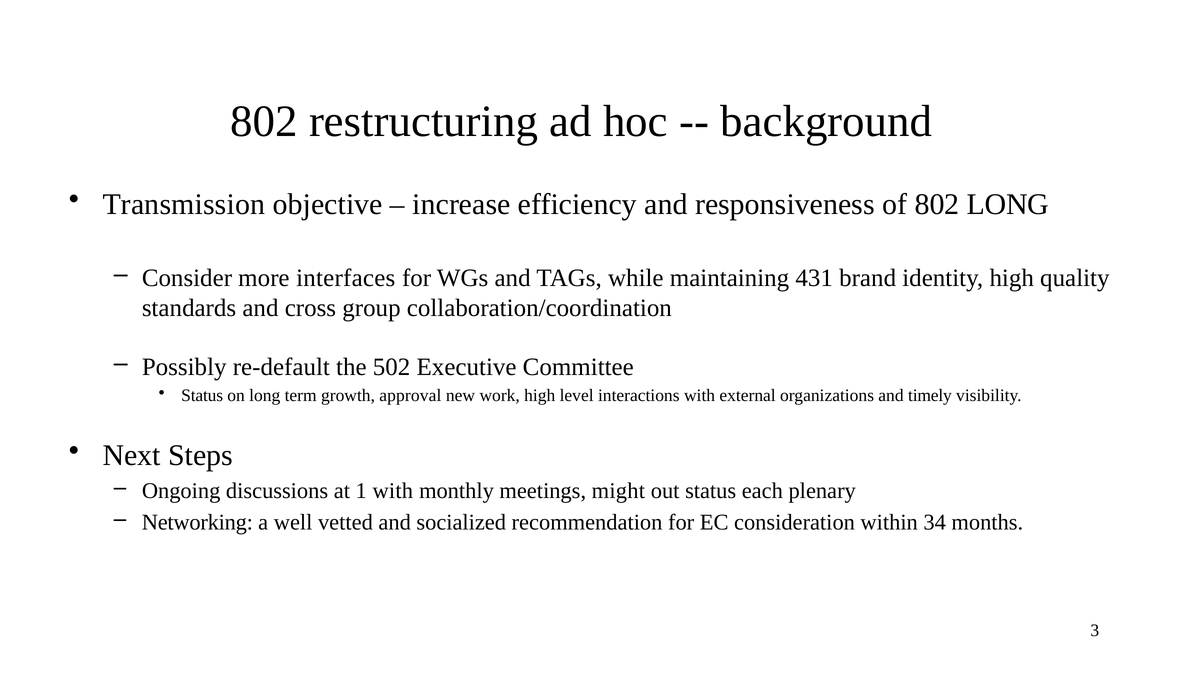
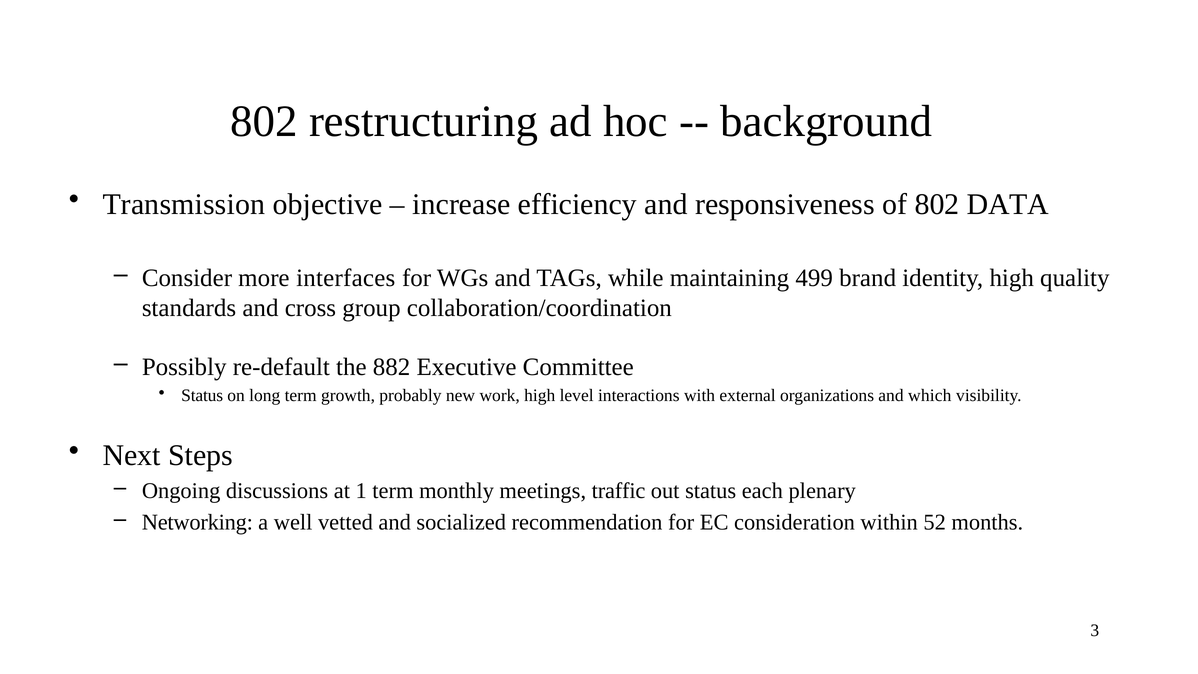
802 LONG: LONG -> DATA
431: 431 -> 499
502: 502 -> 882
approval: approval -> probably
timely: timely -> which
1 with: with -> term
might: might -> traffic
34: 34 -> 52
